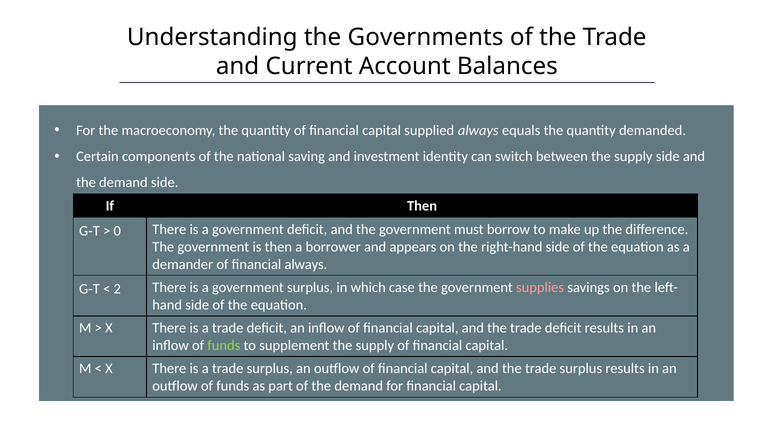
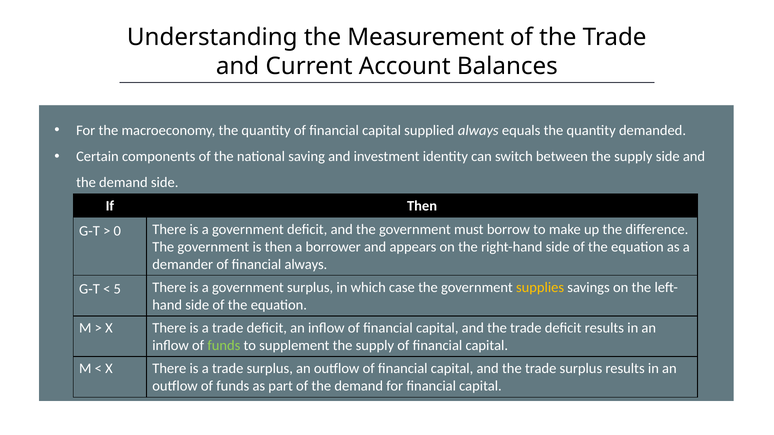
Governments: Governments -> Measurement
2: 2 -> 5
supplies colour: pink -> yellow
